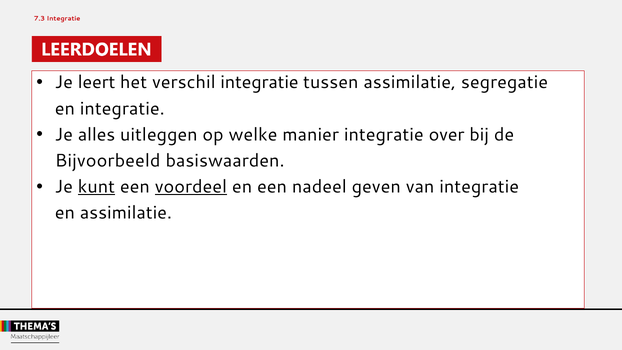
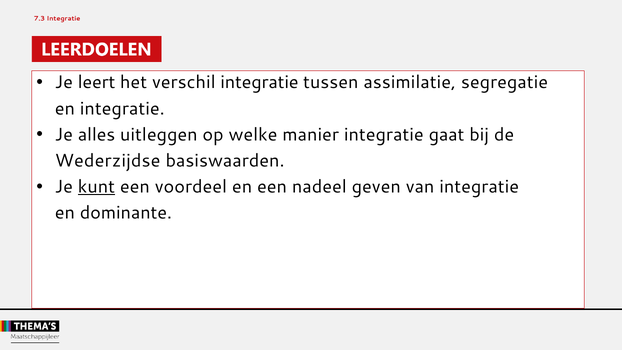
over: over -> gaat
Bijvoorbeeld: Bijvoorbeeld -> Wederzijdse
voordeel underline: present -> none
en assimilatie: assimilatie -> dominante
